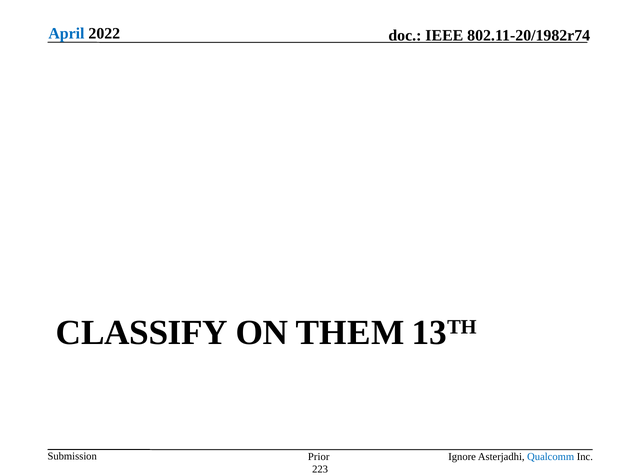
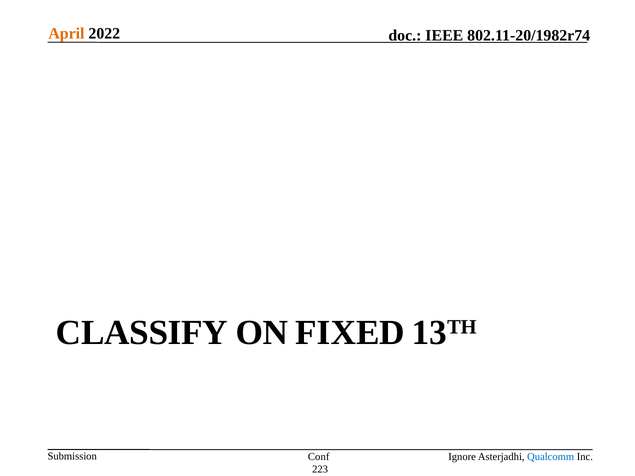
April colour: blue -> orange
THEM: THEM -> FIXED
Prior: Prior -> Conf
